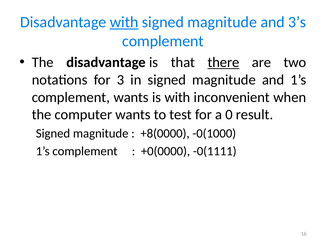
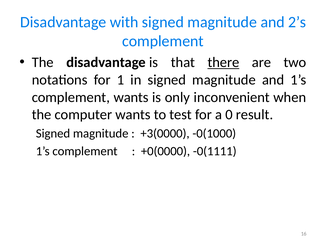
with at (124, 22) underline: present -> none
3’s: 3’s -> 2’s
3: 3 -> 1
is with: with -> only
+8(0000: +8(0000 -> +3(0000
